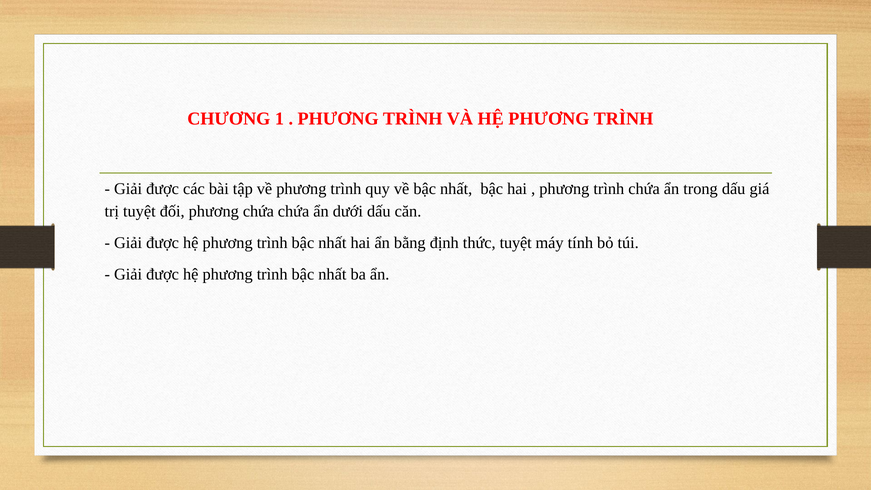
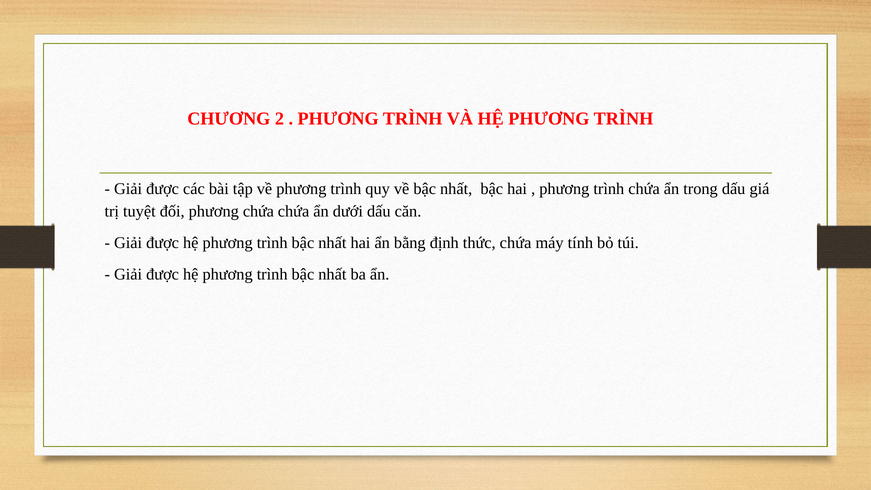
1: 1 -> 2
thức tuyệt: tuyệt -> chứa
